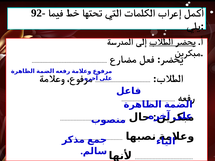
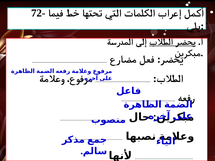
92-: 92- -> 72-
